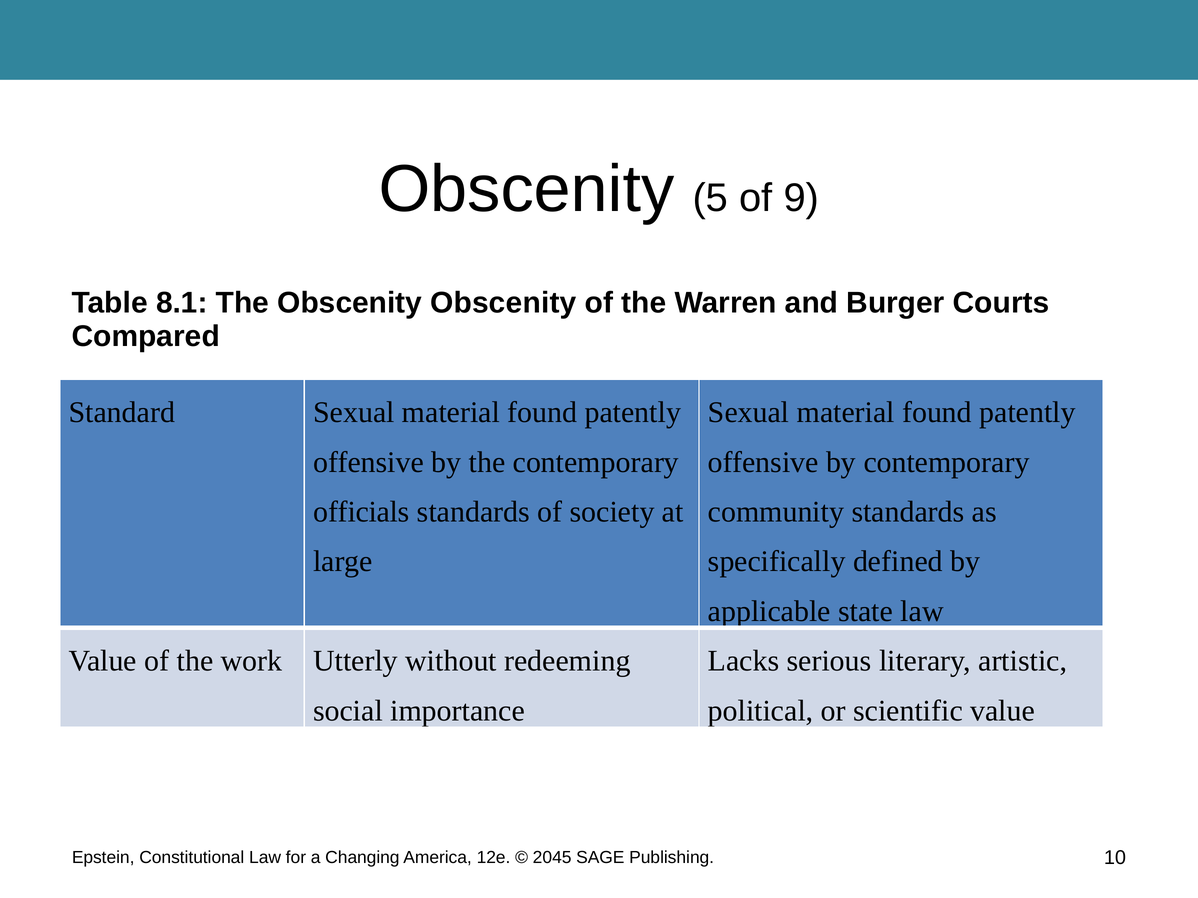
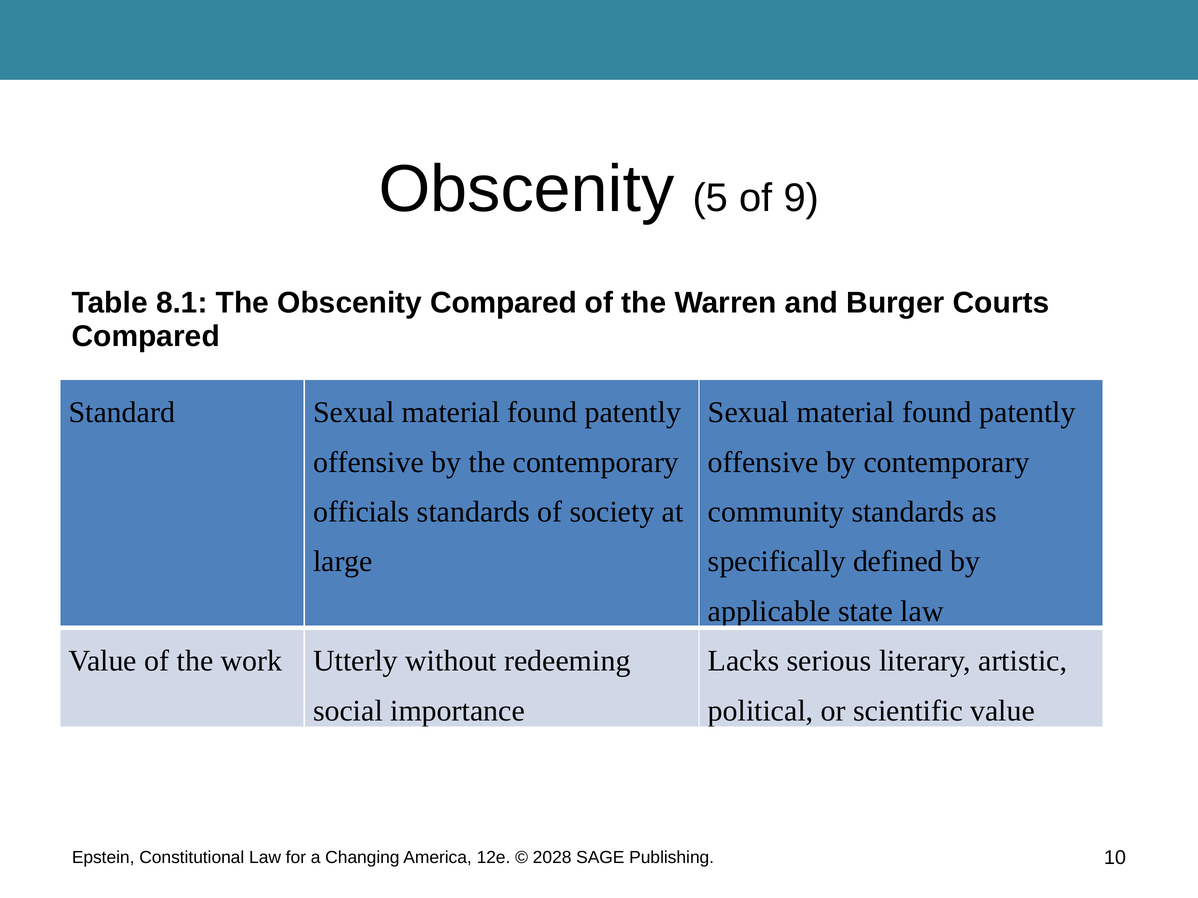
Obscenity Obscenity: Obscenity -> Compared
2045: 2045 -> 2028
